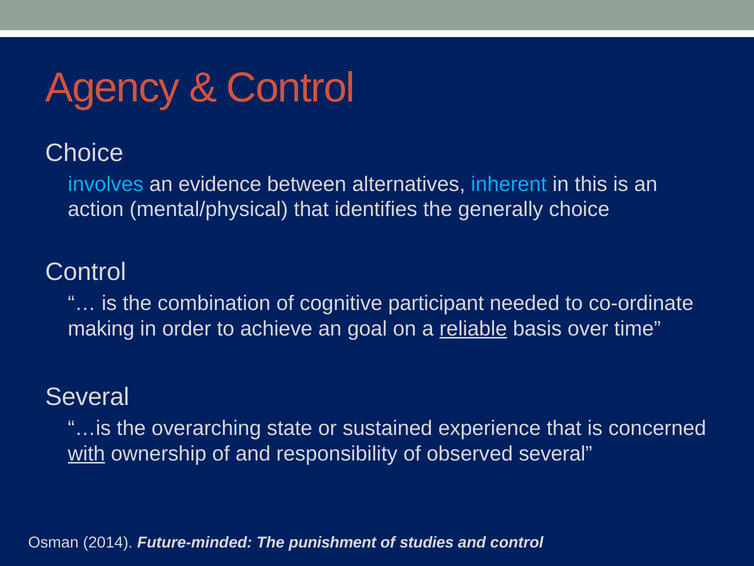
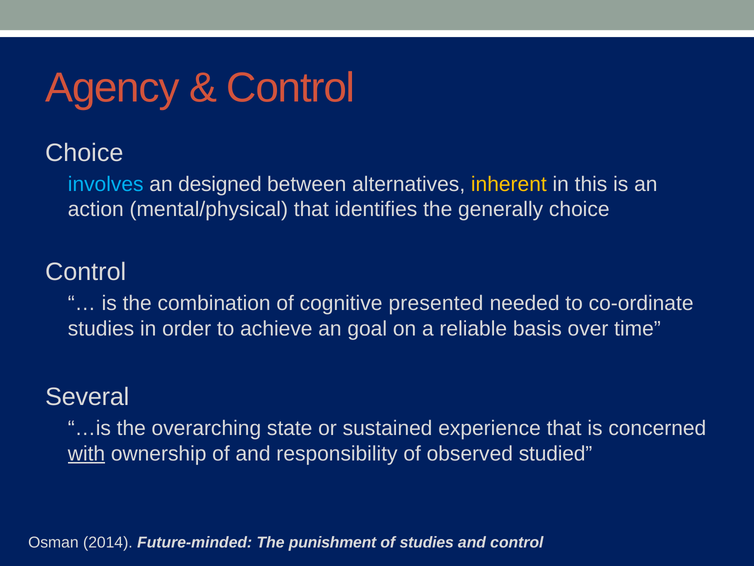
evidence: evidence -> designed
inherent colour: light blue -> yellow
participant: participant -> presented
making at (101, 328): making -> studies
reliable underline: present -> none
observed several: several -> studied
